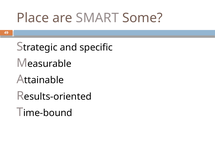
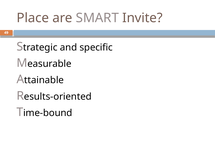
Some: Some -> Invite
